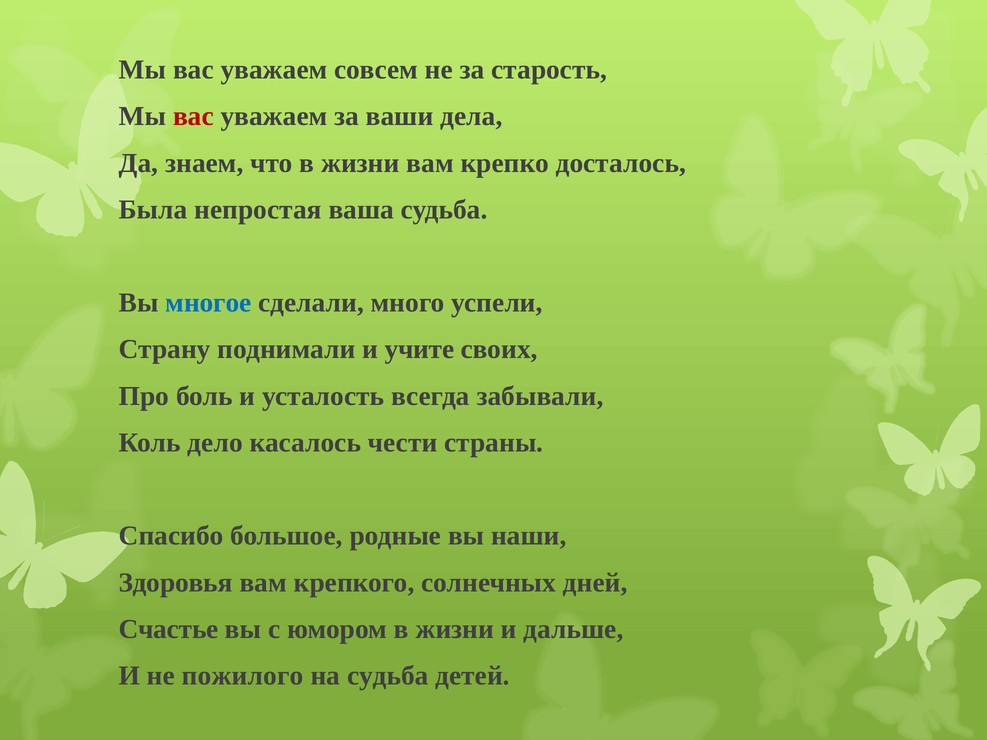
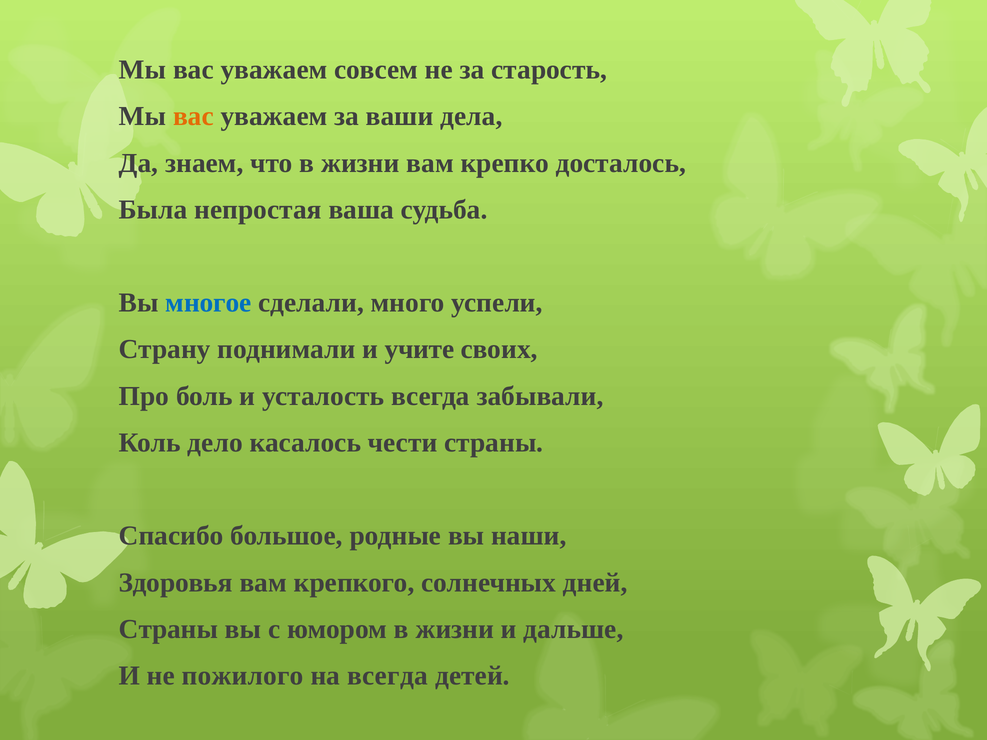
вас at (193, 116) colour: red -> orange
Счастье at (169, 629): Счастье -> Страны
на судьба: судьба -> всегда
